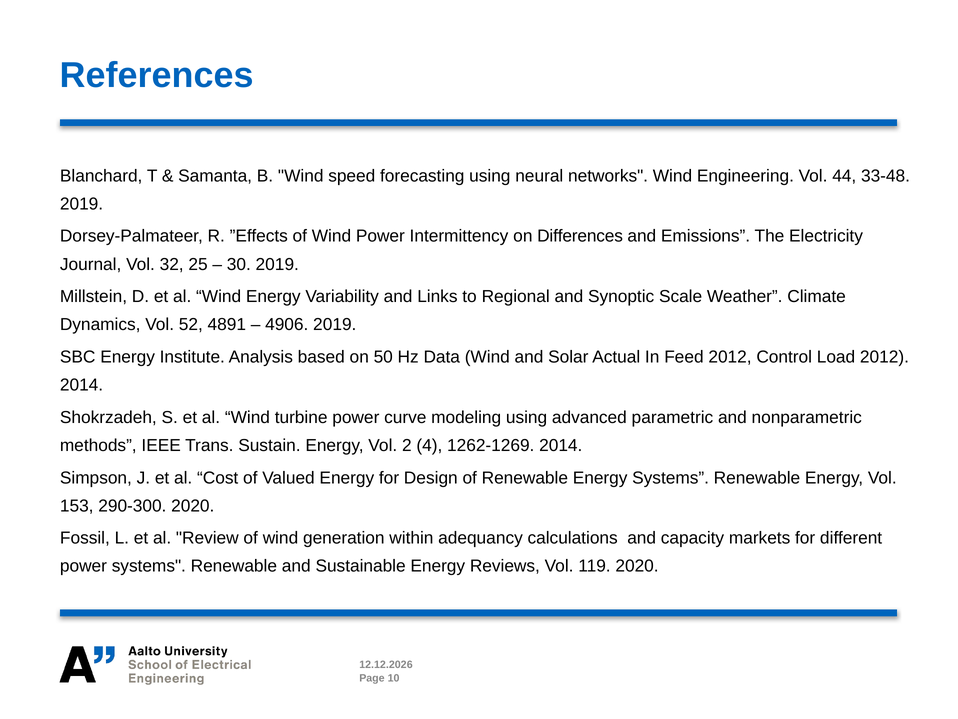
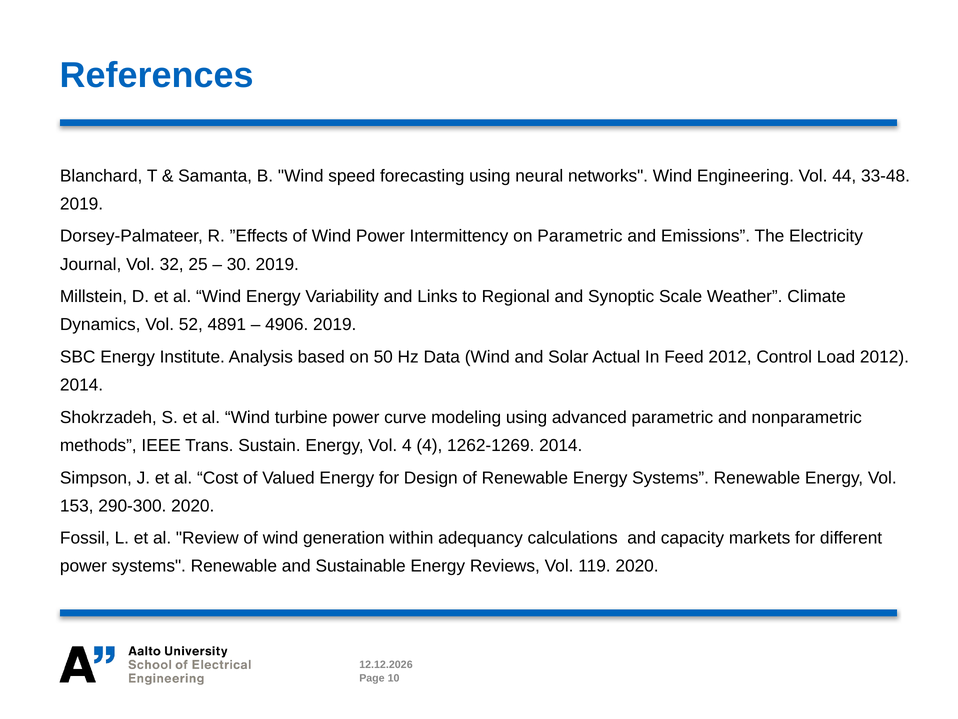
on Differences: Differences -> Parametric
Vol 2: 2 -> 4
